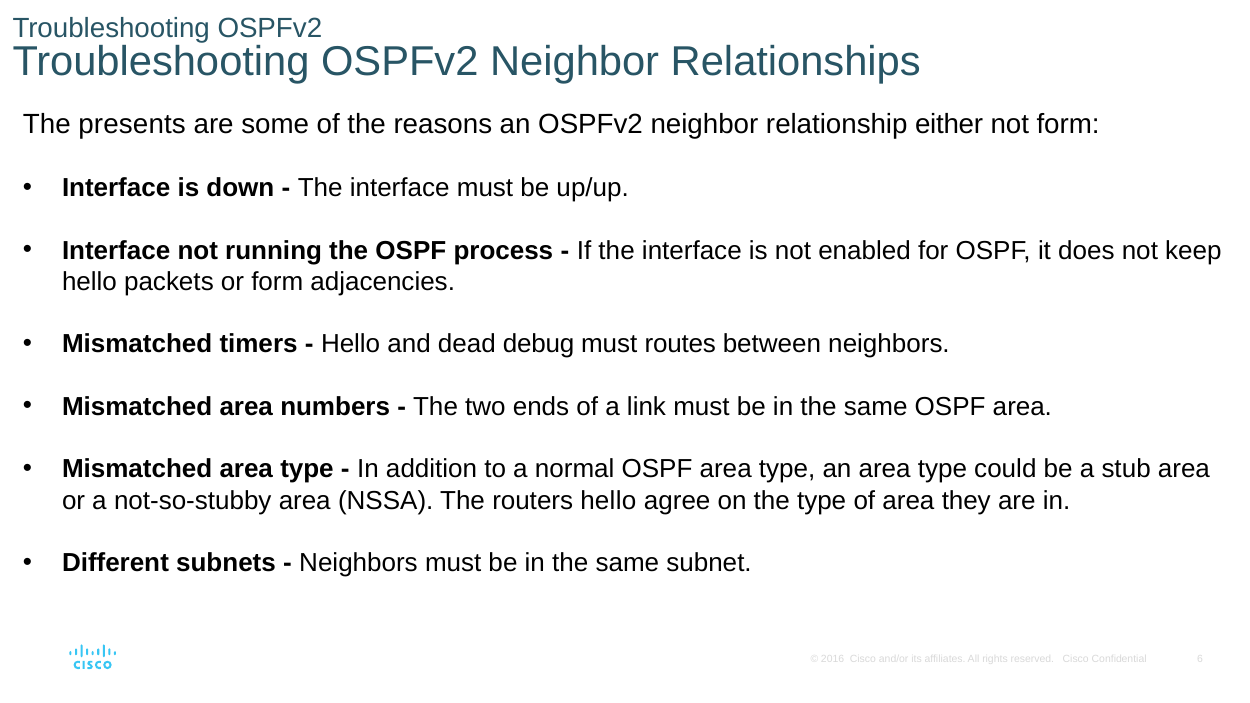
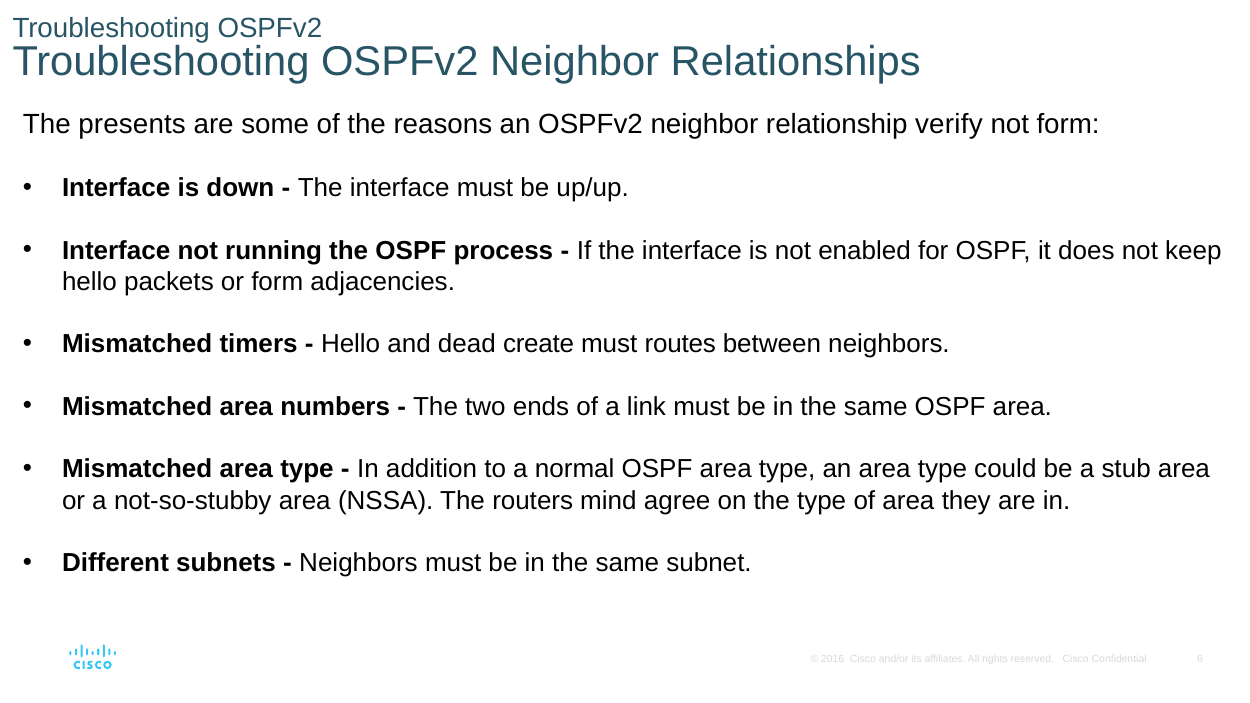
either: either -> verify
debug: debug -> create
routers hello: hello -> mind
